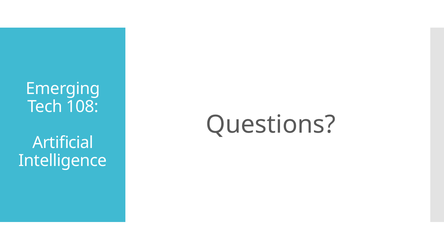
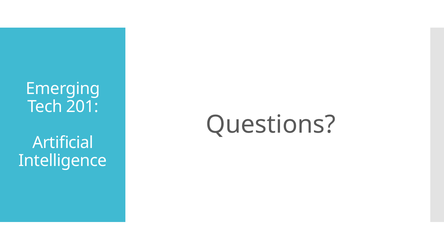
108: 108 -> 201
